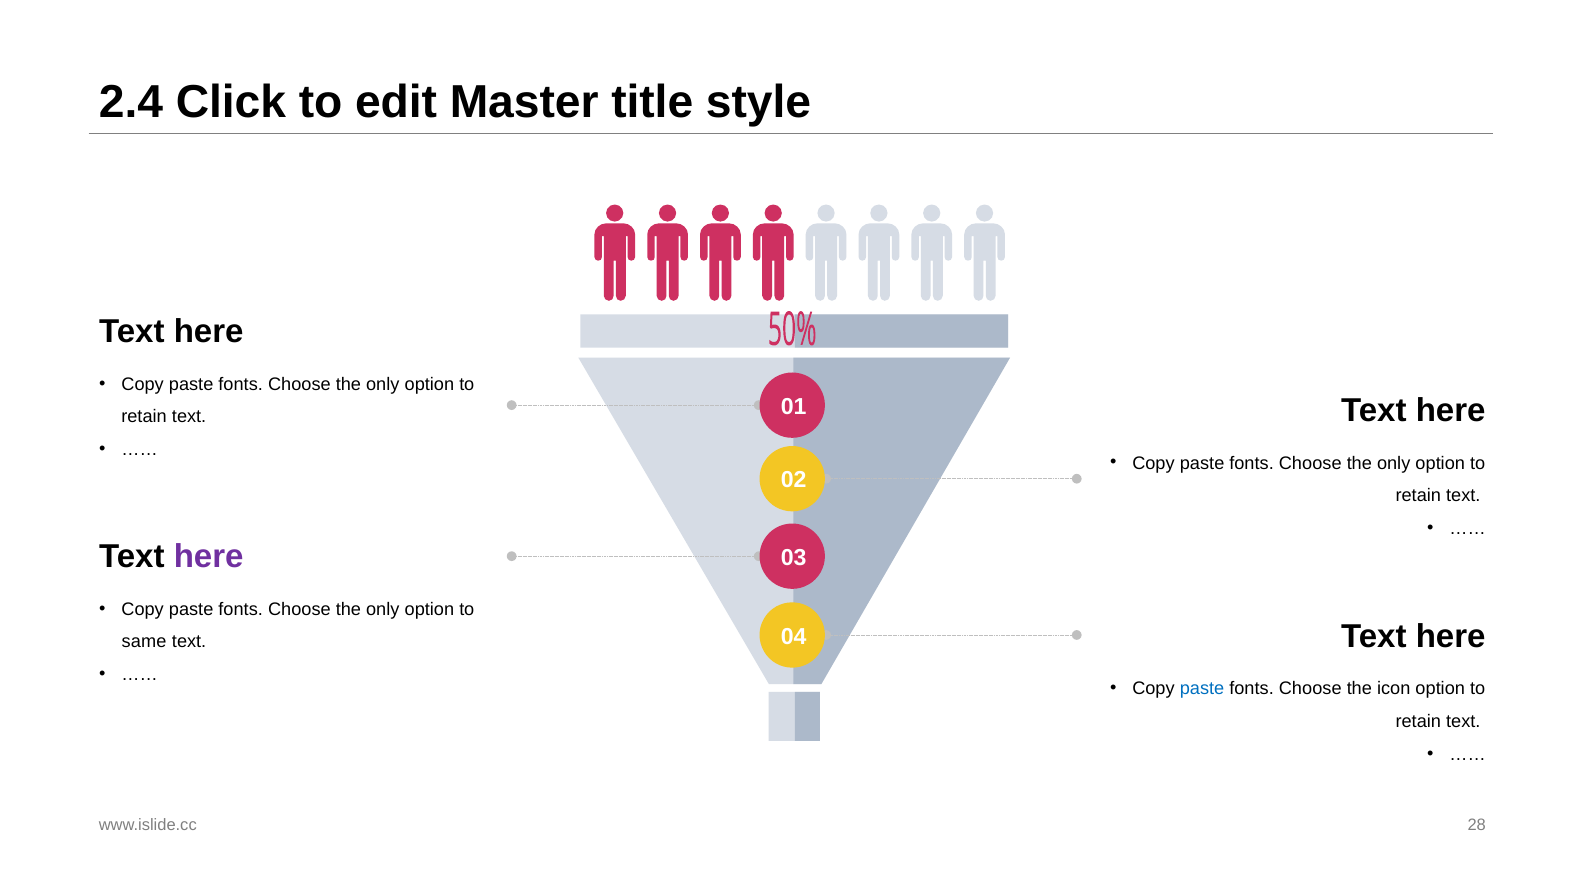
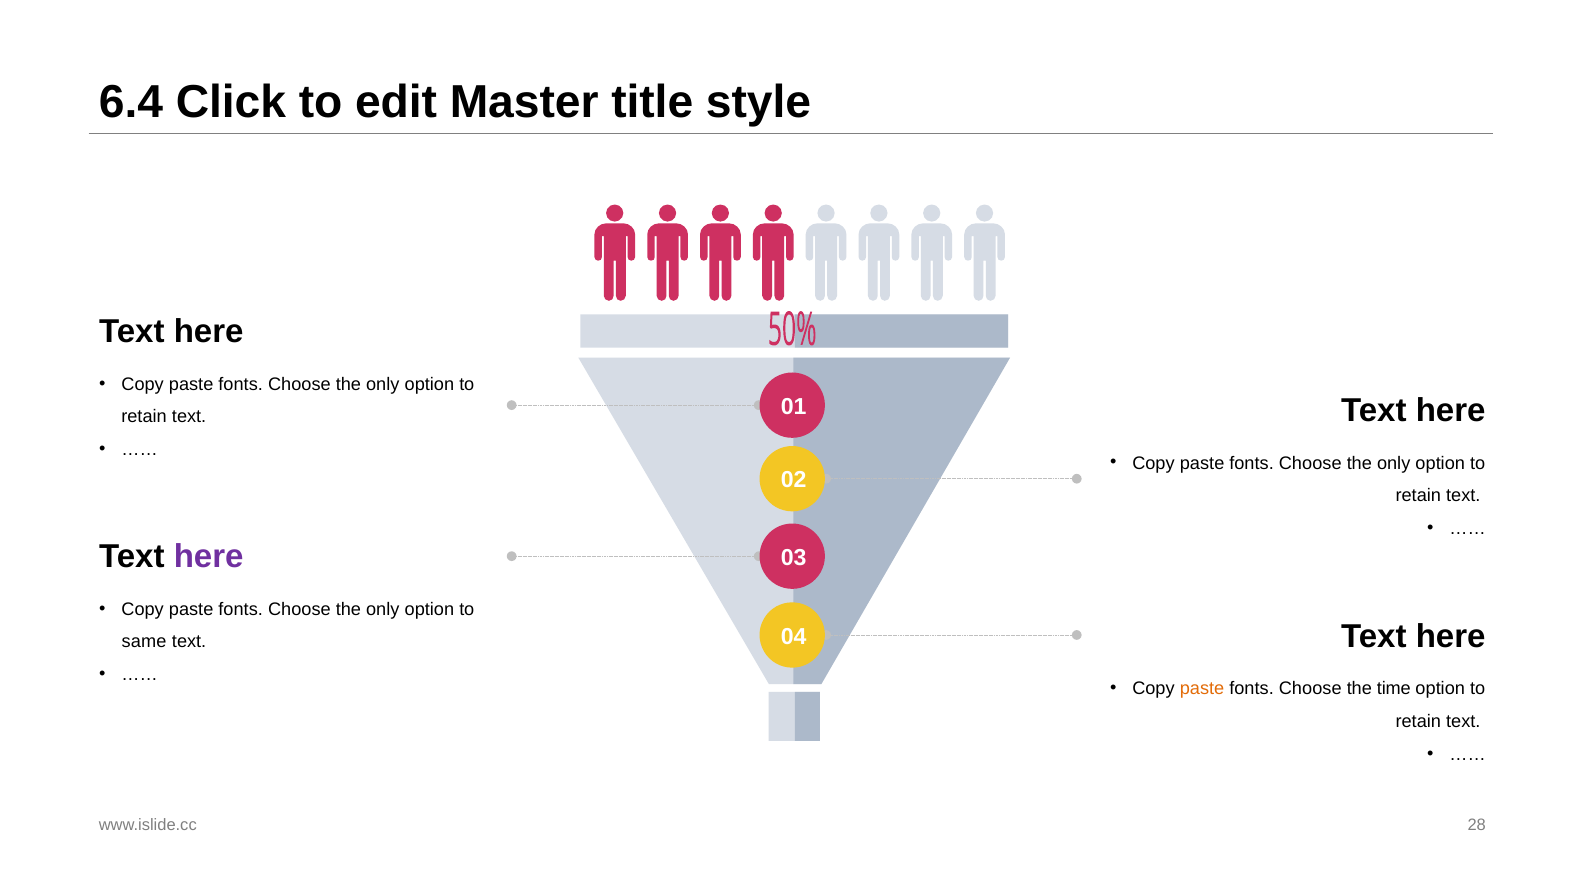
2.4: 2.4 -> 6.4
paste at (1202, 689) colour: blue -> orange
icon: icon -> time
